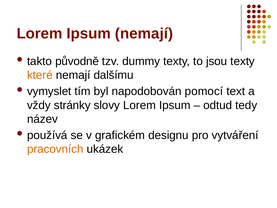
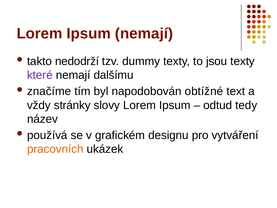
původně: původně -> nedodrží
které colour: orange -> purple
vymyslet: vymyslet -> značíme
pomocí: pomocí -> obtížné
